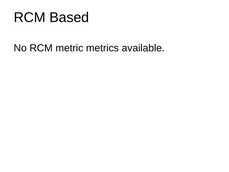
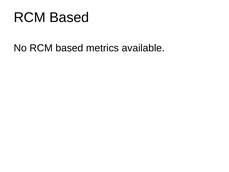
No RCM metric: metric -> based
